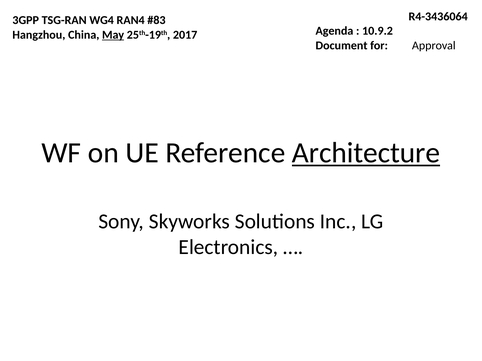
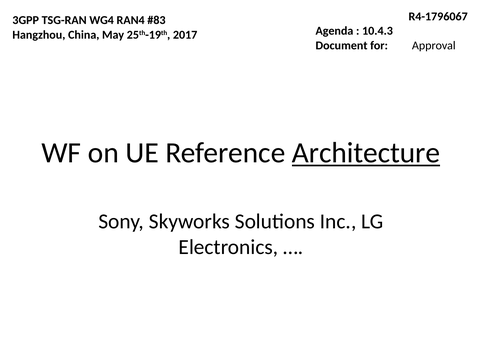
R4-3436064: R4-3436064 -> R4-1796067
10.9.2: 10.9.2 -> 10.4.3
May underline: present -> none
